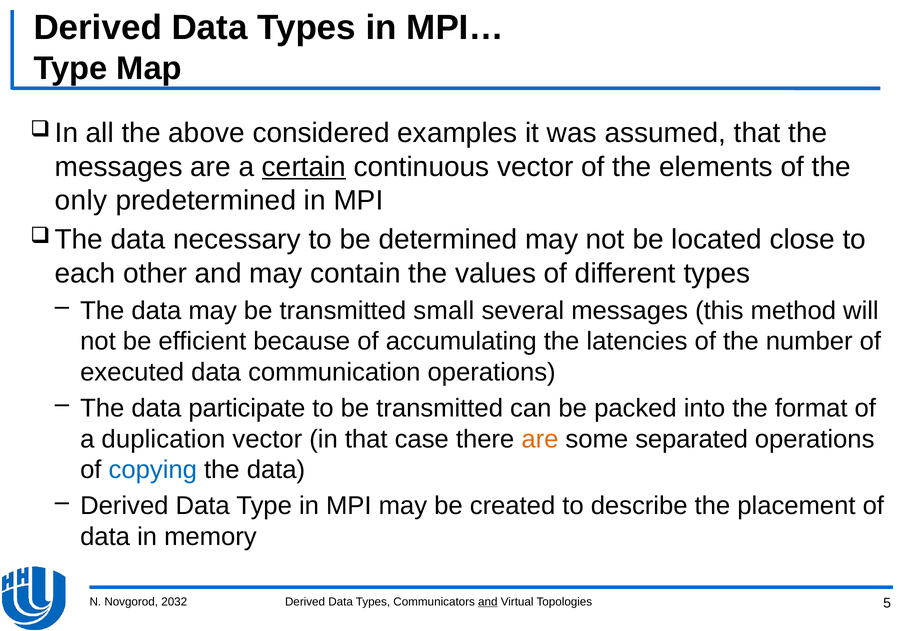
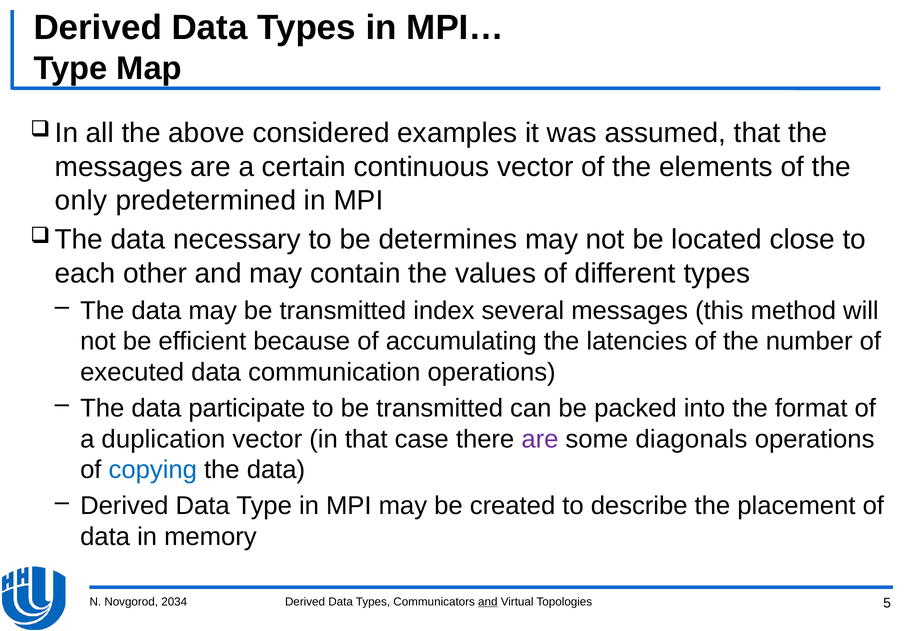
certain underline: present -> none
determined: determined -> determines
small: small -> index
are at (540, 439) colour: orange -> purple
separated: separated -> diagonals
2032: 2032 -> 2034
